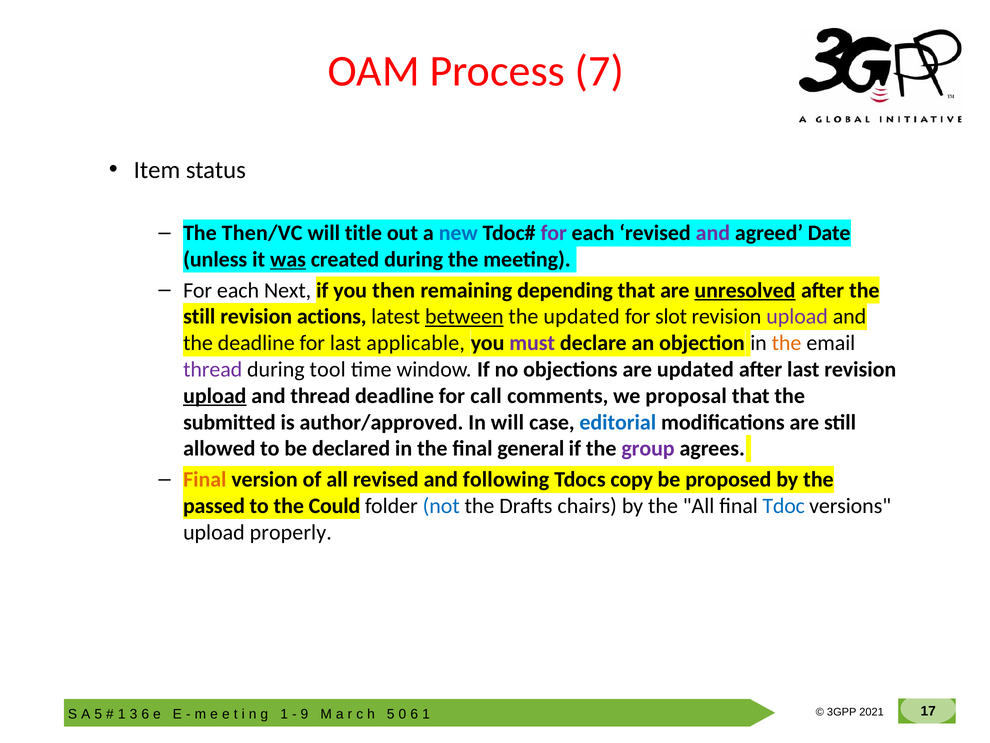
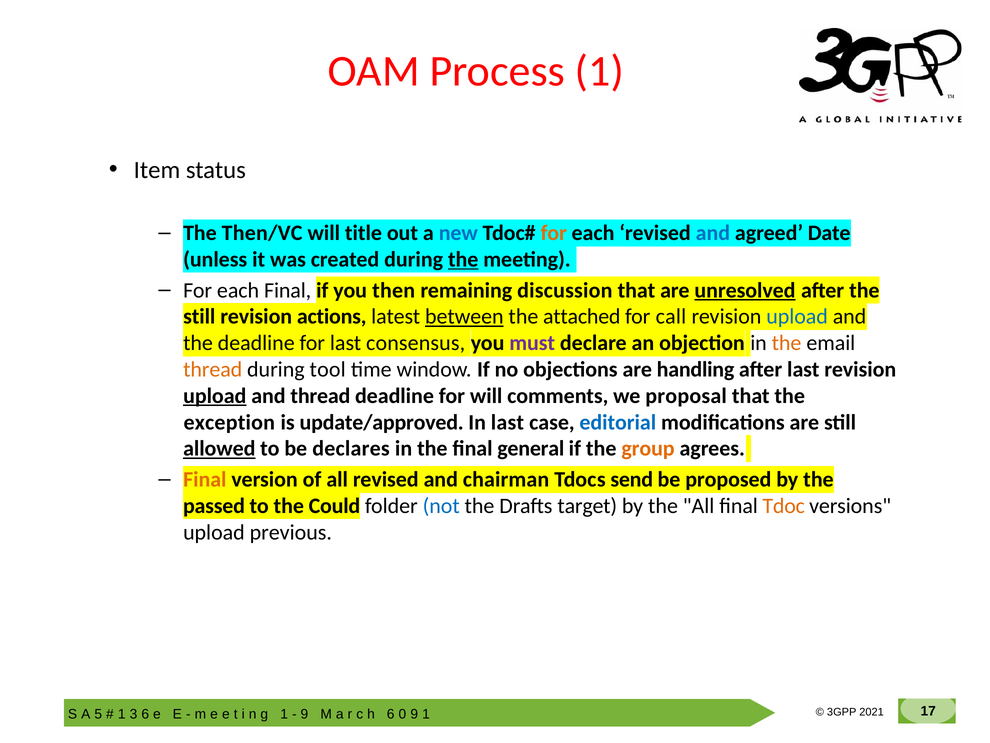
Process 7: 7 -> 1
for at (554, 233) colour: purple -> orange
and at (713, 233) colour: purple -> blue
was underline: present -> none
the at (463, 259) underline: none -> present
each Next: Next -> Final
depending: depending -> discussion
the updated: updated -> attached
slot: slot -> call
upload at (797, 316) colour: purple -> blue
applicable: applicable -> consensus
thread at (213, 369) colour: purple -> orange
are updated: updated -> handling
for call: call -> will
submitted: submitted -> exception
author/approved: author/approved -> update/approved
In will: will -> last
allowed underline: none -> present
declared: declared -> declares
group colour: purple -> orange
following: following -> chairman
copy: copy -> send
chairs: chairs -> target
Tdoc colour: blue -> orange
properly: properly -> previous
5 at (391, 714): 5 -> 6
6 at (414, 714): 6 -> 9
